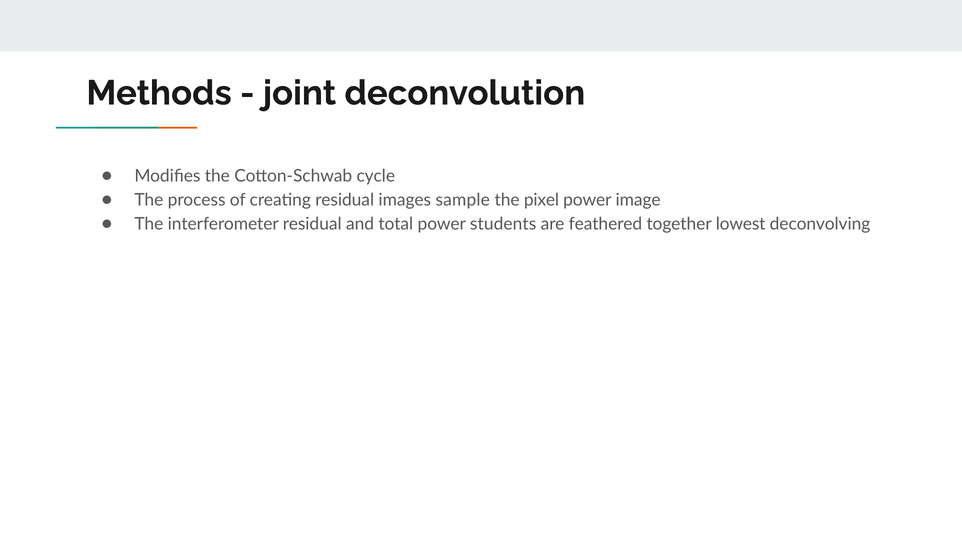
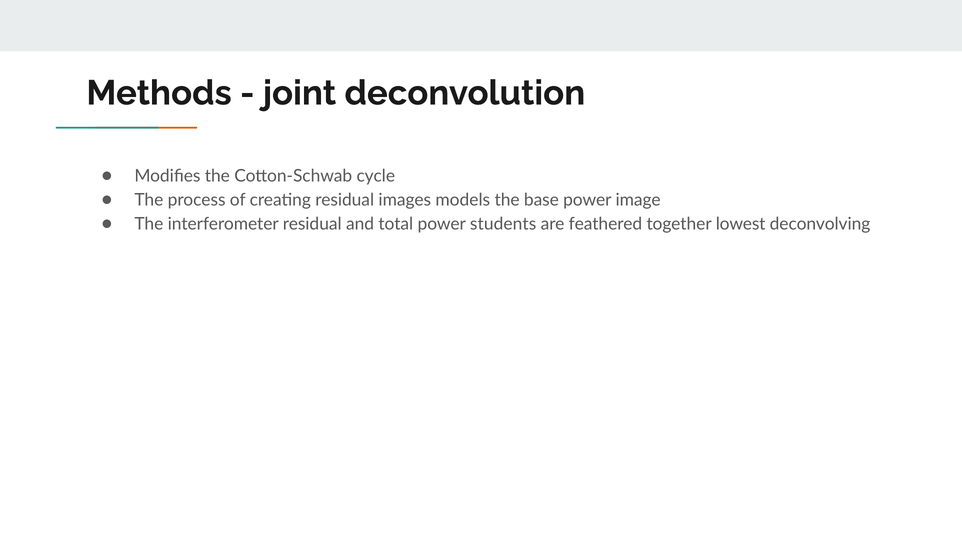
sample: sample -> models
pixel: pixel -> base
